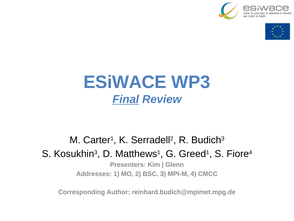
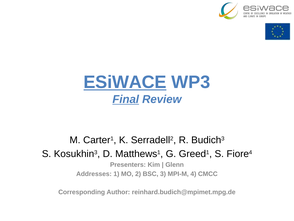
ESiWACE underline: none -> present
